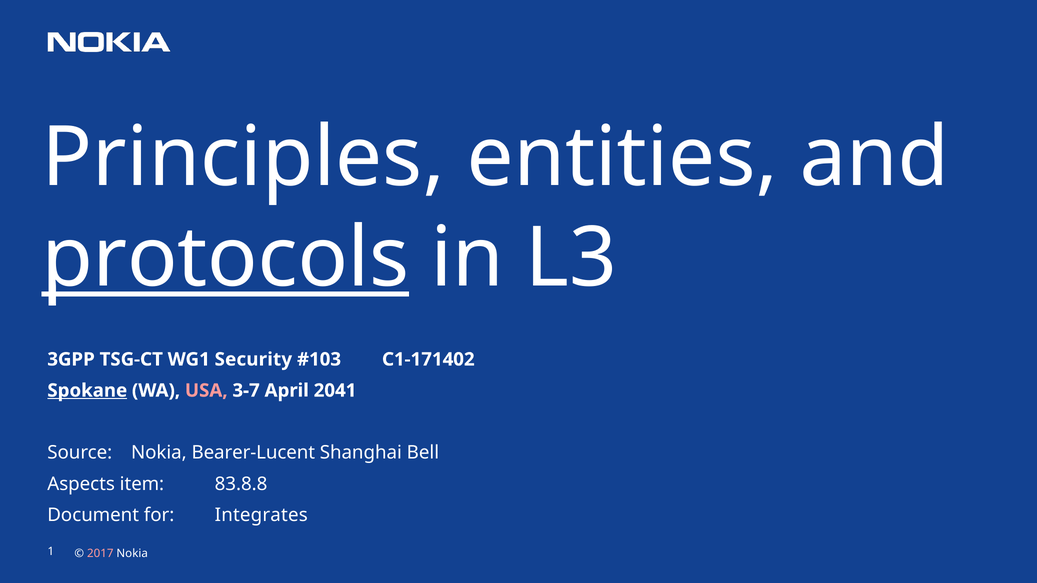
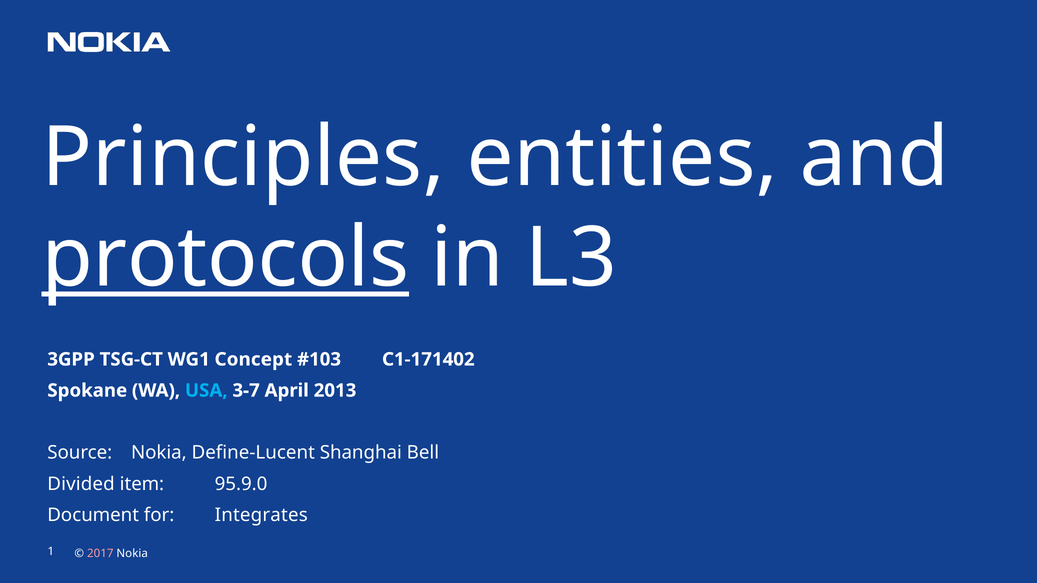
Security: Security -> Concept
Spokane underline: present -> none
USA colour: pink -> light blue
2041: 2041 -> 2013
Bearer-Lucent: Bearer-Lucent -> Define-Lucent
Aspects: Aspects -> Divided
83.8.8: 83.8.8 -> 95.9.0
